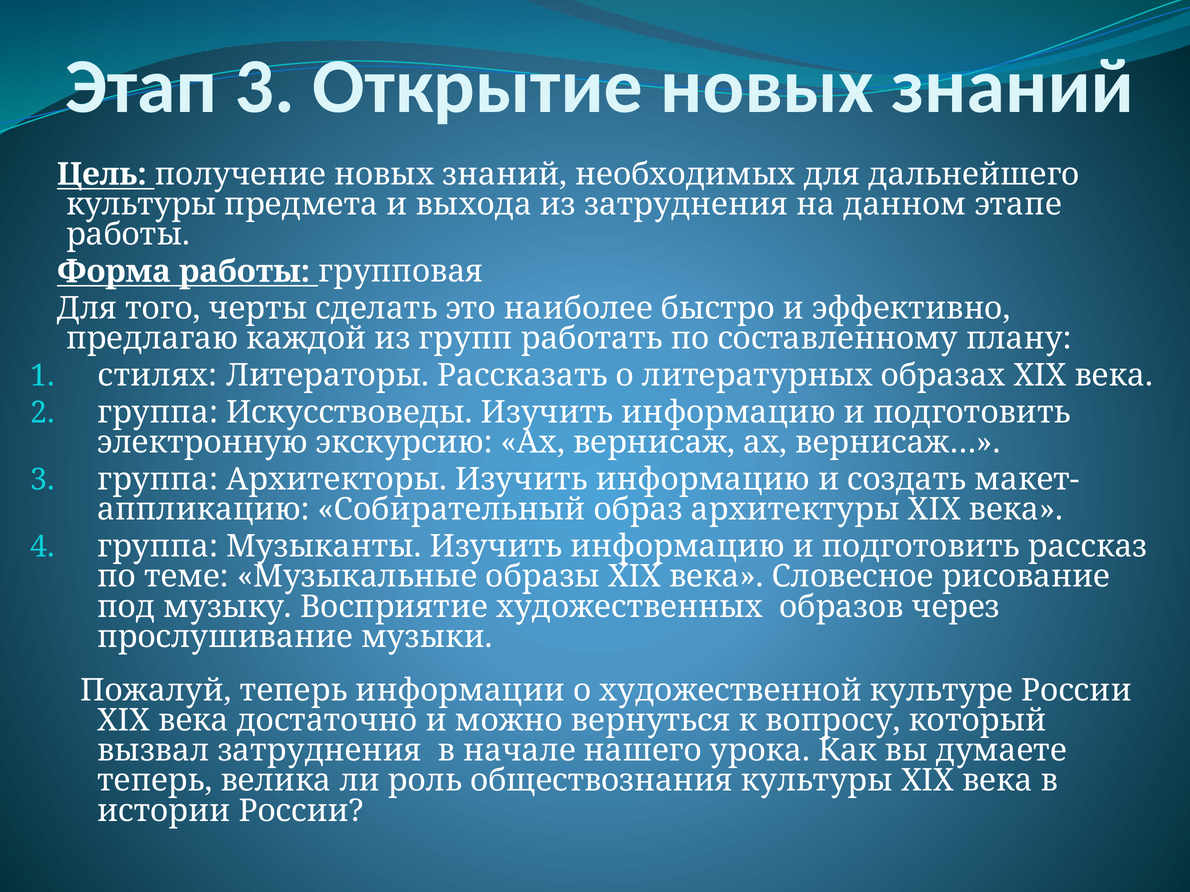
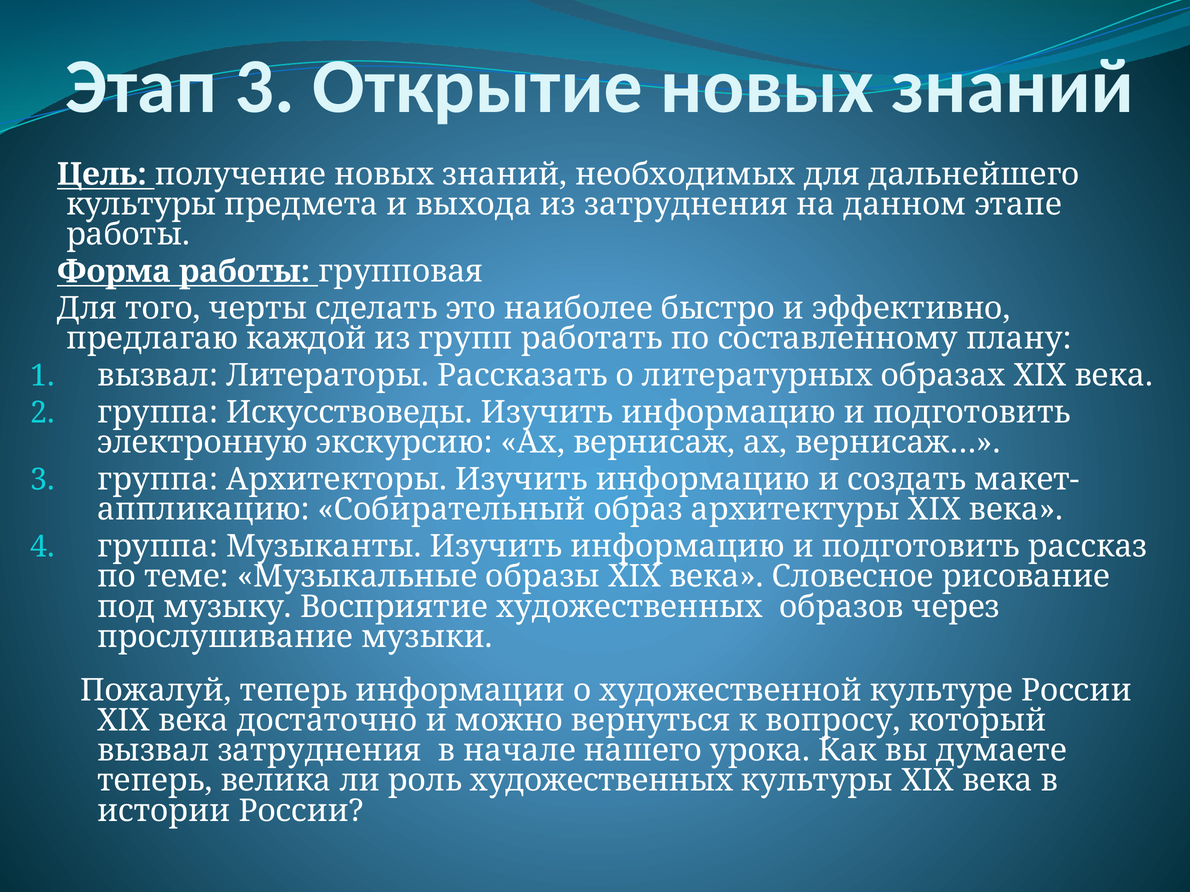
стилях at (157, 376): стилях -> вызвал
роль обществознания: обществознания -> художественных
